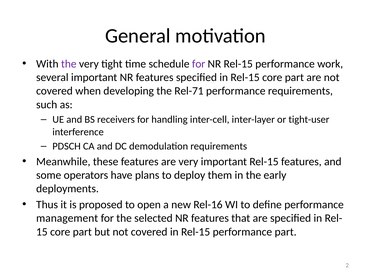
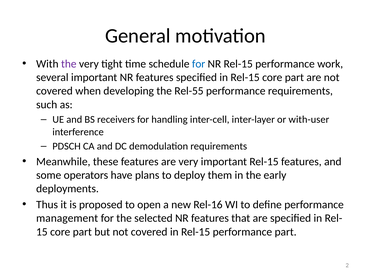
for at (199, 64) colour: purple -> blue
Rel-71: Rel-71 -> Rel-55
tight-user: tight-user -> with-user
